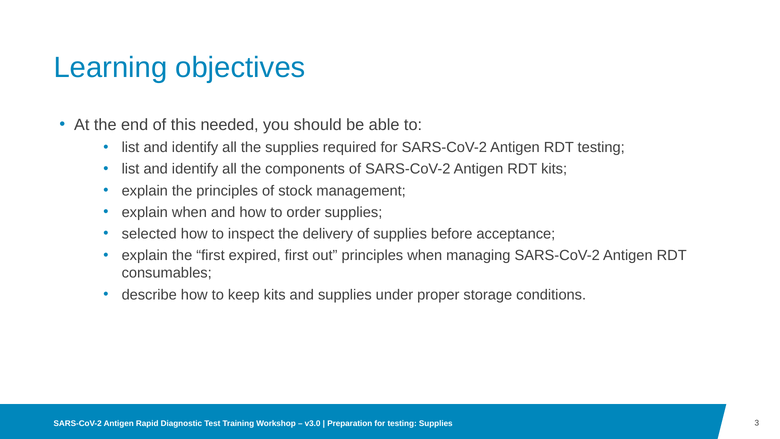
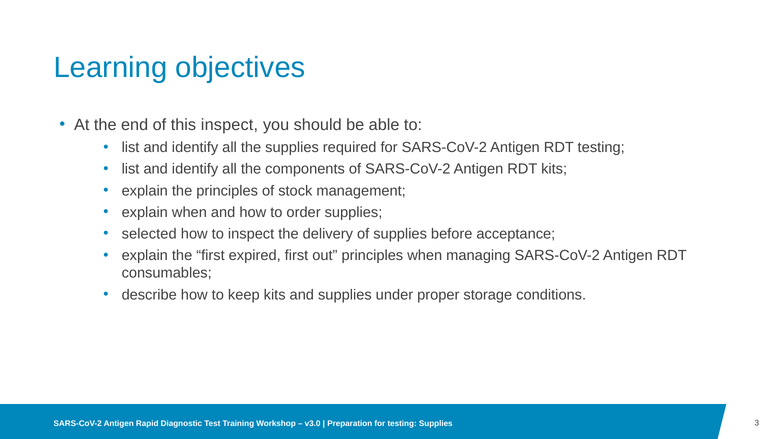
this needed: needed -> inspect
